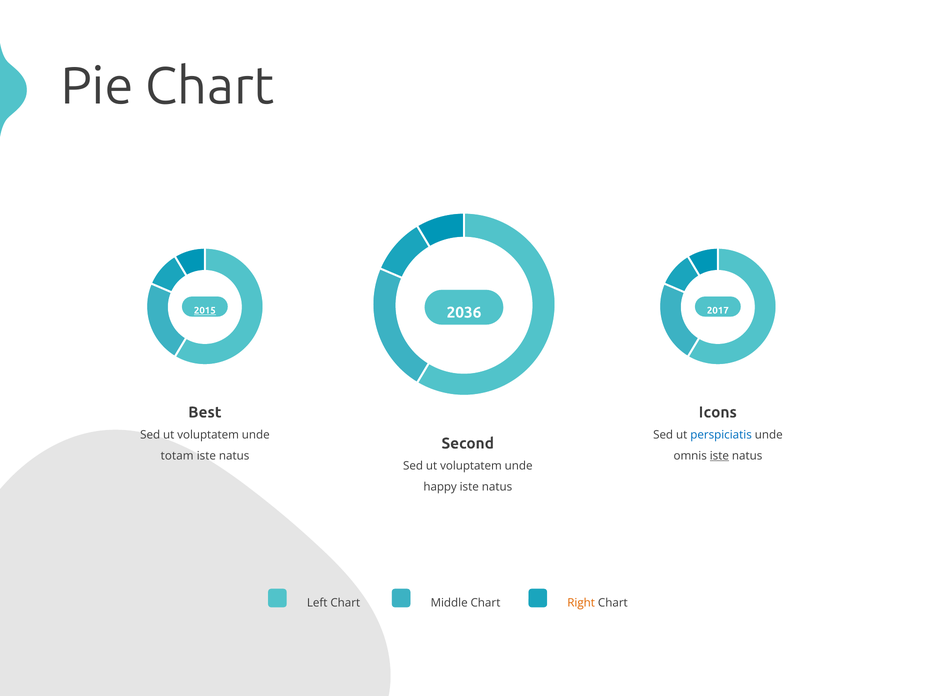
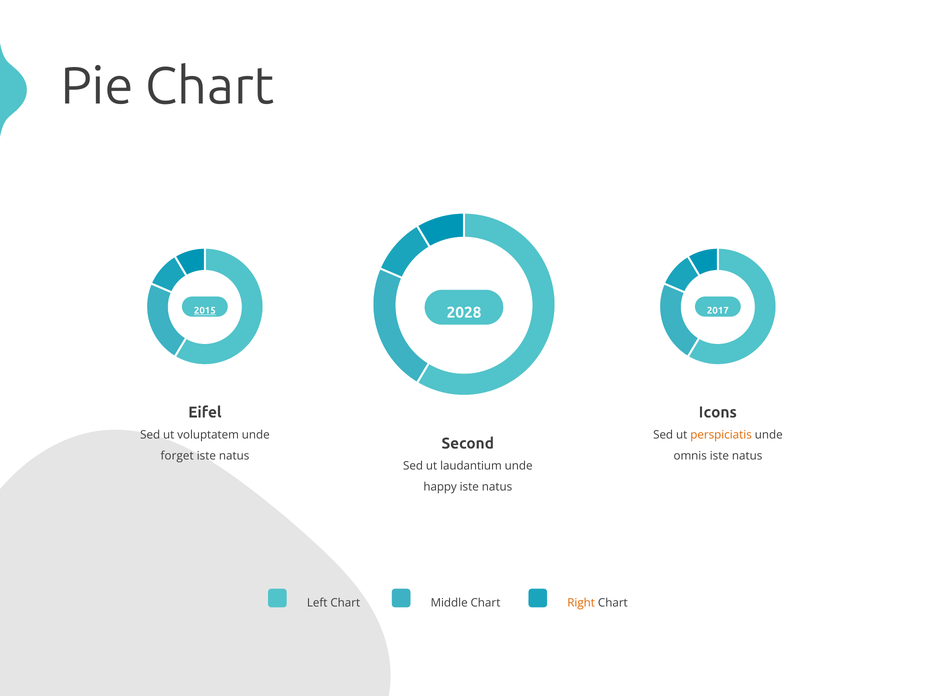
2036: 2036 -> 2028
Best: Best -> Eifel
perspiciatis colour: blue -> orange
totam: totam -> forget
iste at (719, 456) underline: present -> none
voluptatem at (471, 466): voluptatem -> laudantium
